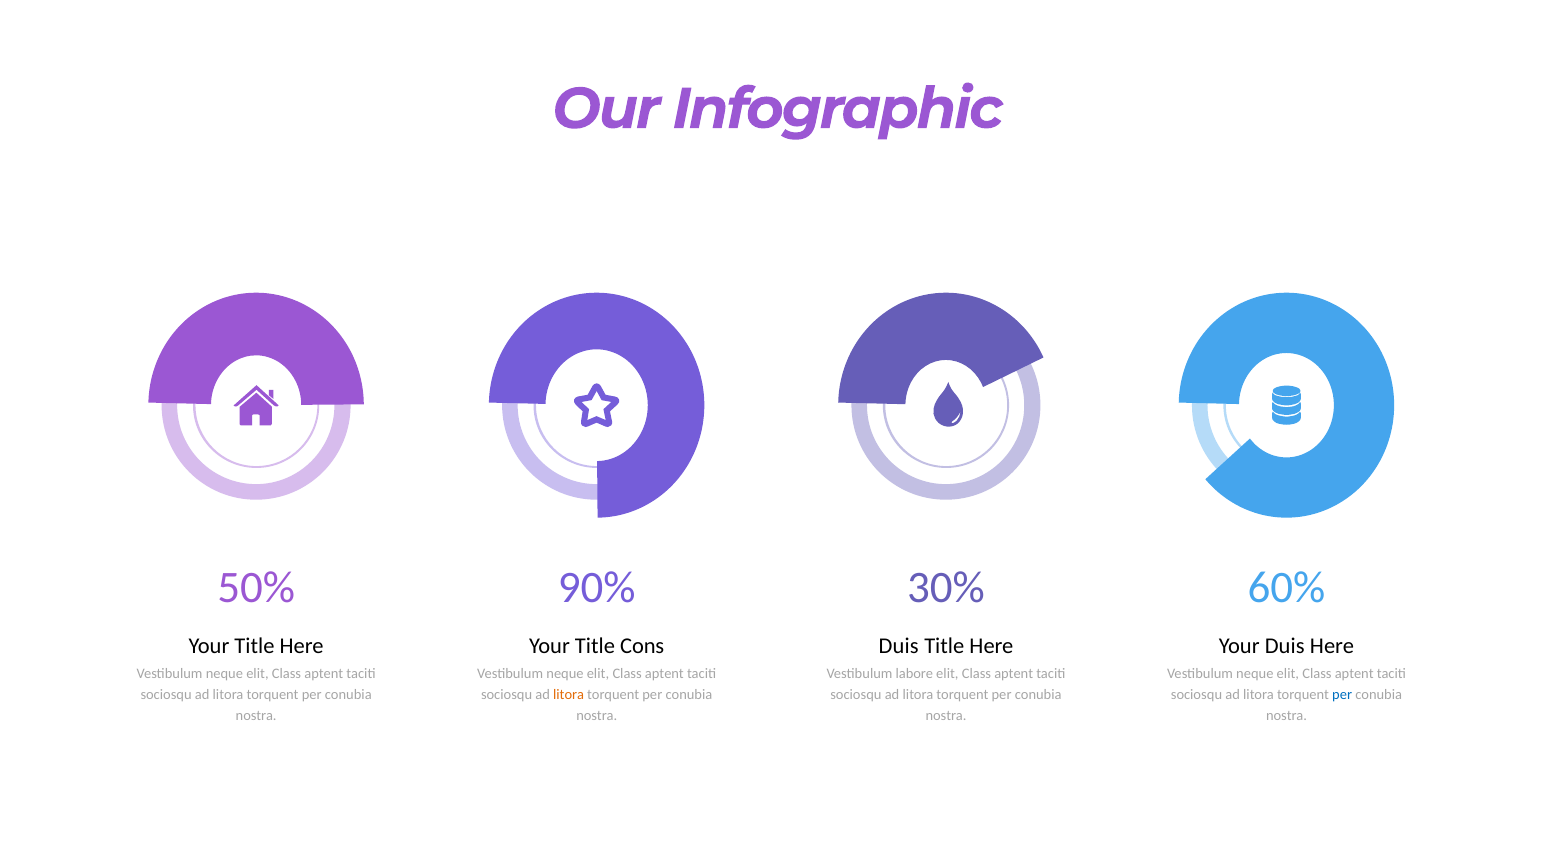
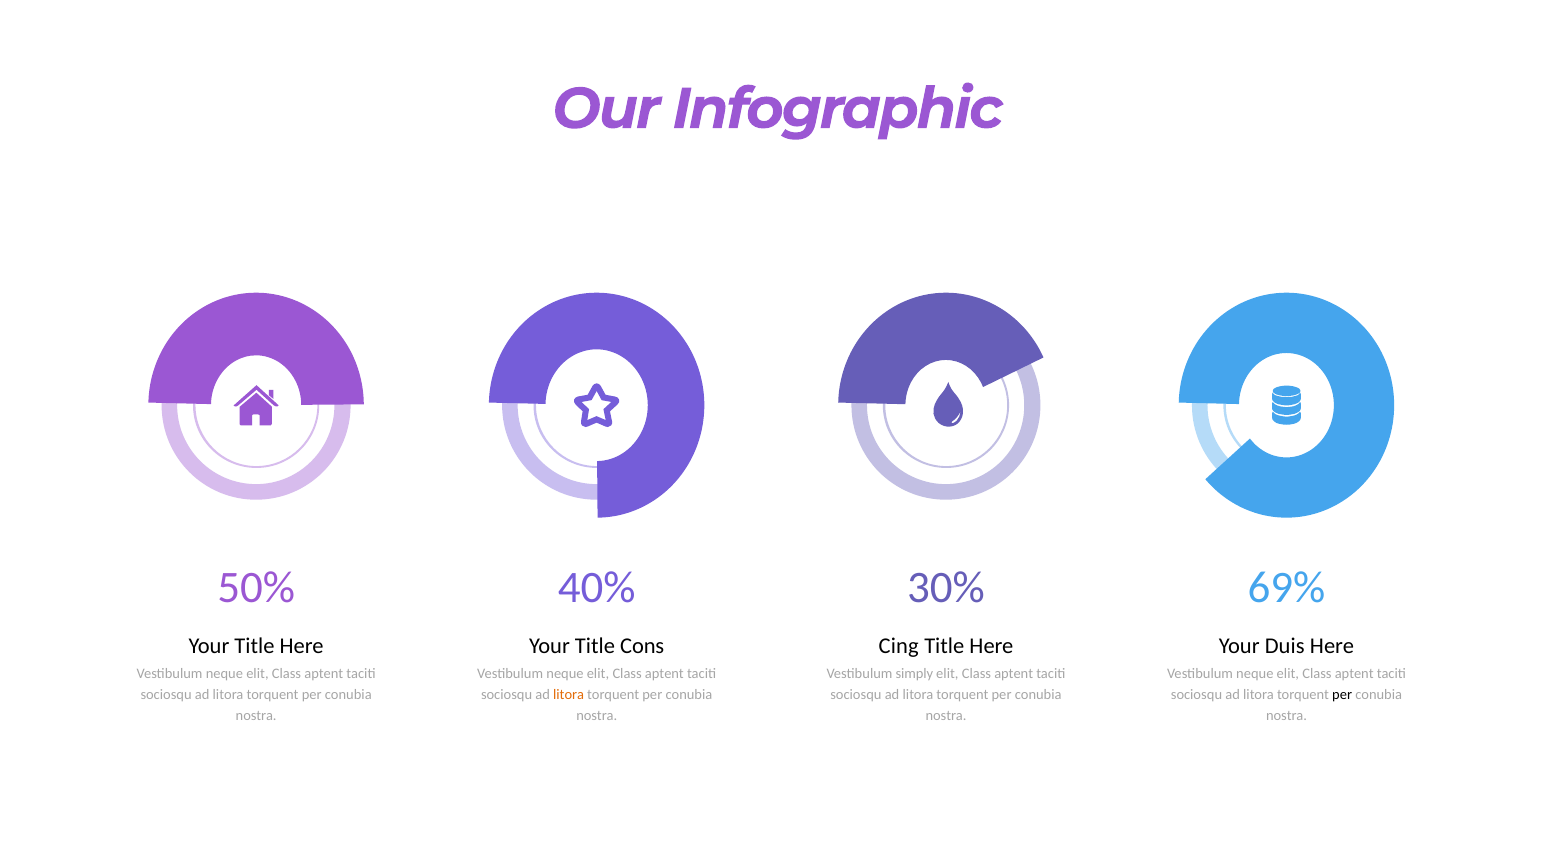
90%: 90% -> 40%
60%: 60% -> 69%
Duis at (899, 646): Duis -> Cing
labore: labore -> simply
per at (1342, 694) colour: blue -> black
